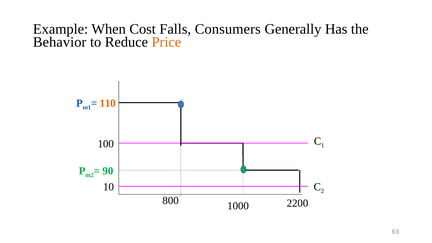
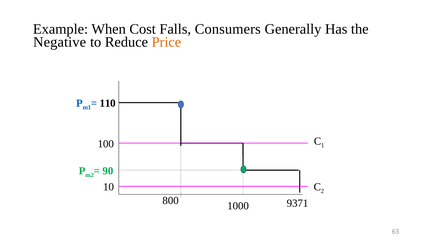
Behavior: Behavior -> Negative
110 colour: orange -> black
2200: 2200 -> 9371
